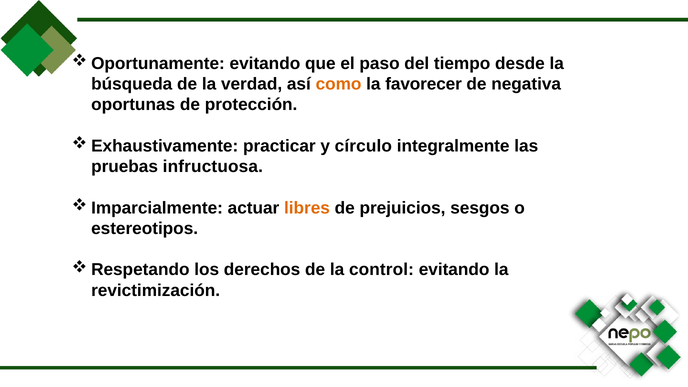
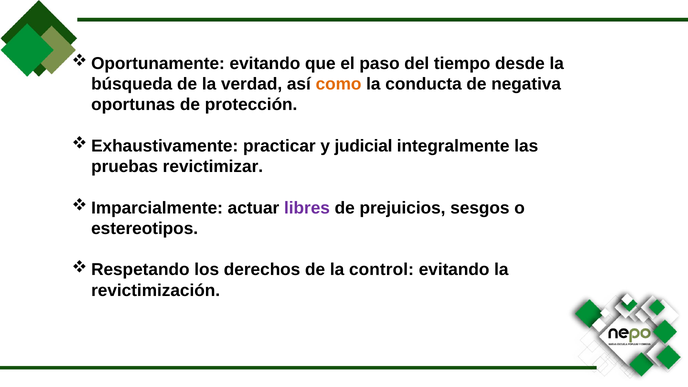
favorecer: favorecer -> conducta
círculo: círculo -> judicial
infructuosa: infructuosa -> revictimizar
libres colour: orange -> purple
